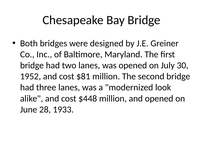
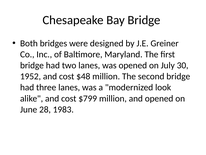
$81: $81 -> $48
$448: $448 -> $799
1933: 1933 -> 1983
